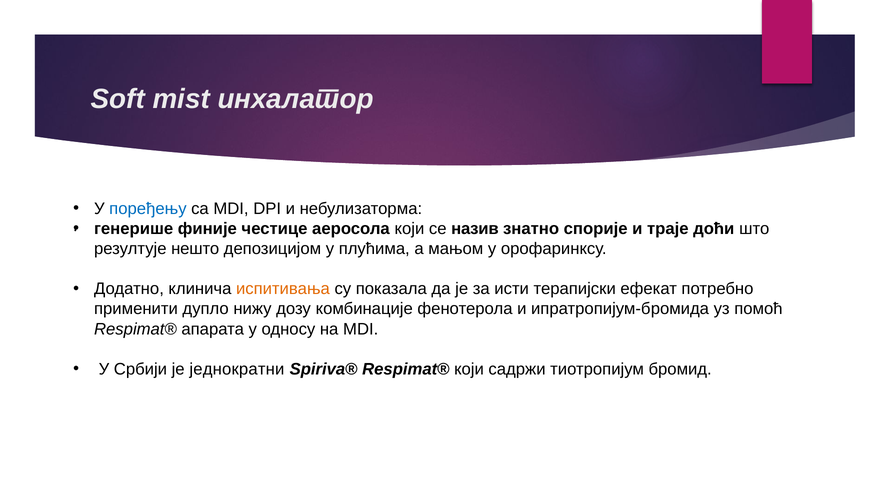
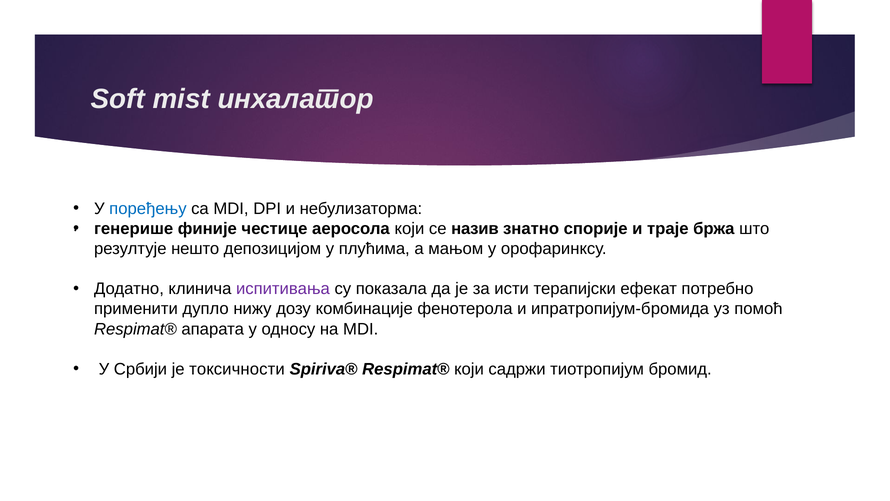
доћи: доћи -> бржа
испитивања colour: orange -> purple
једнократни: једнократни -> токсичности
